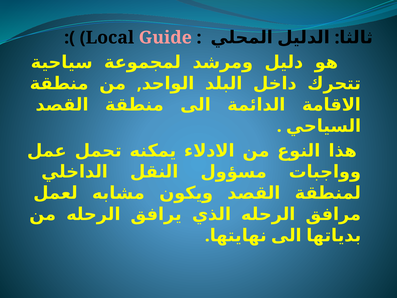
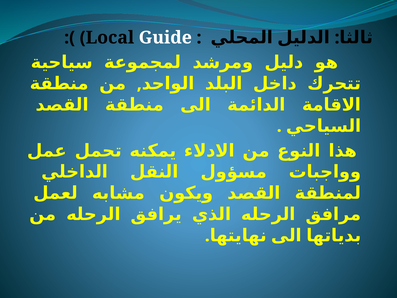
Guide colour: pink -> white
